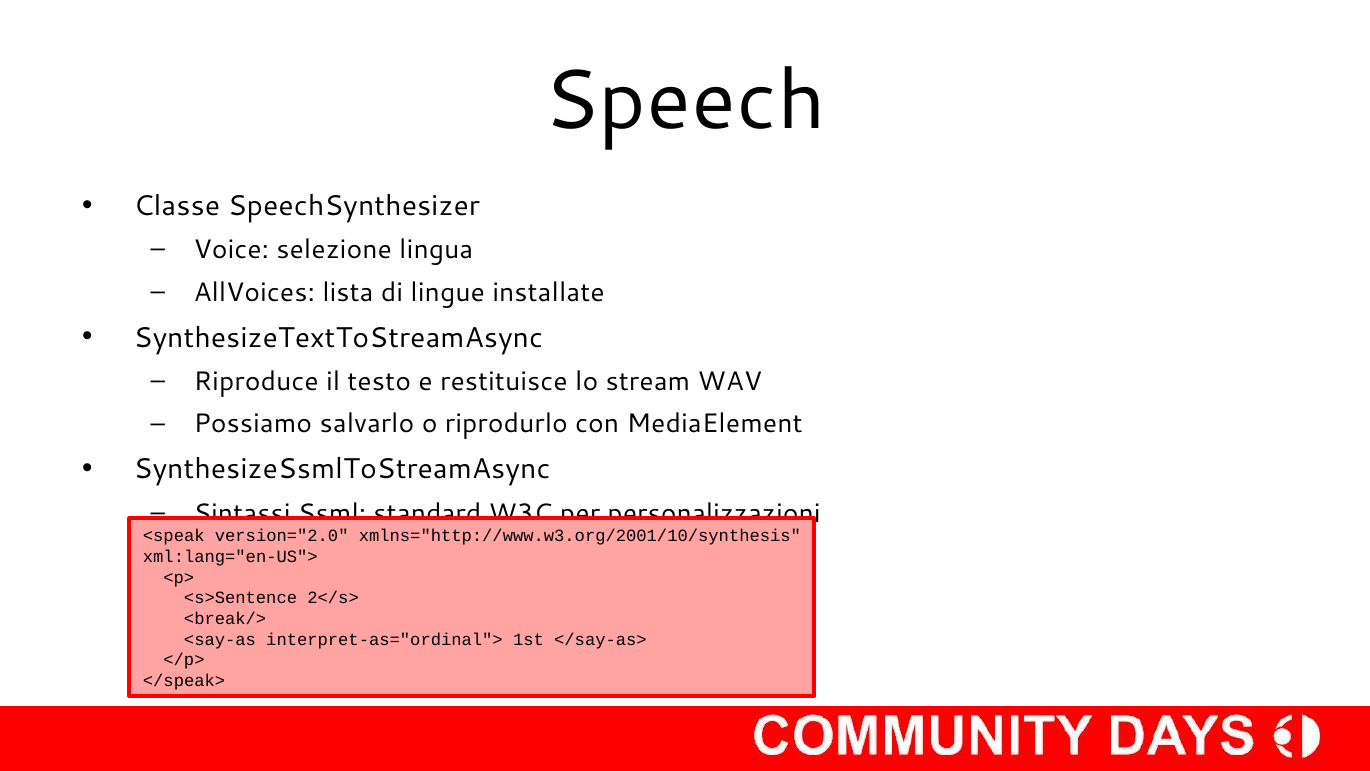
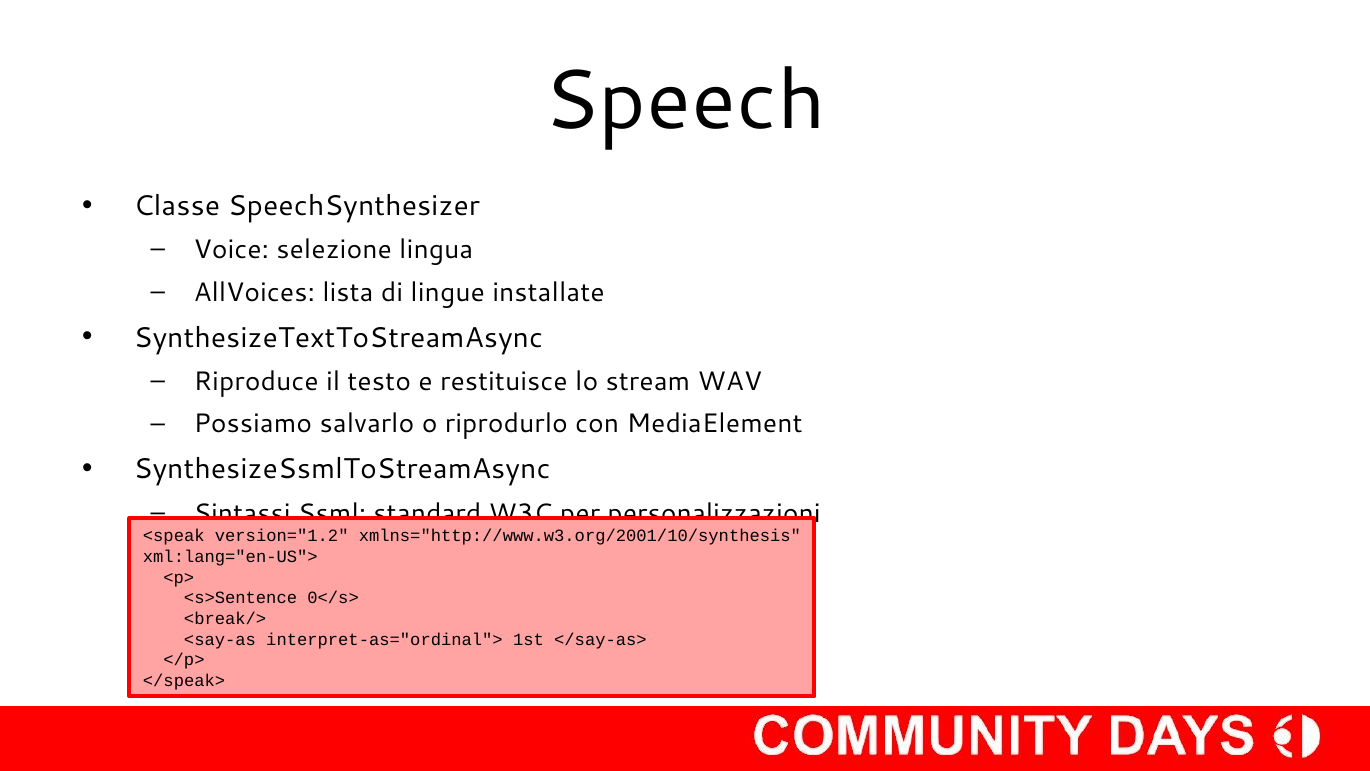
version="2.0: version="2.0 -> version="1.2
2</s>: 2</s> -> 0</s>
